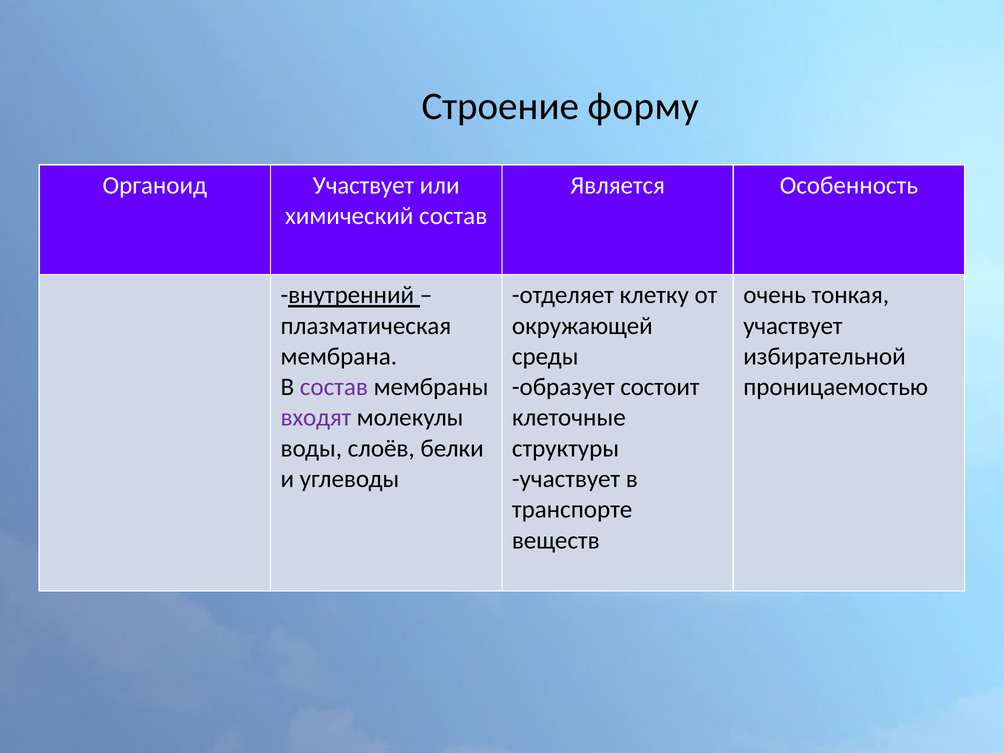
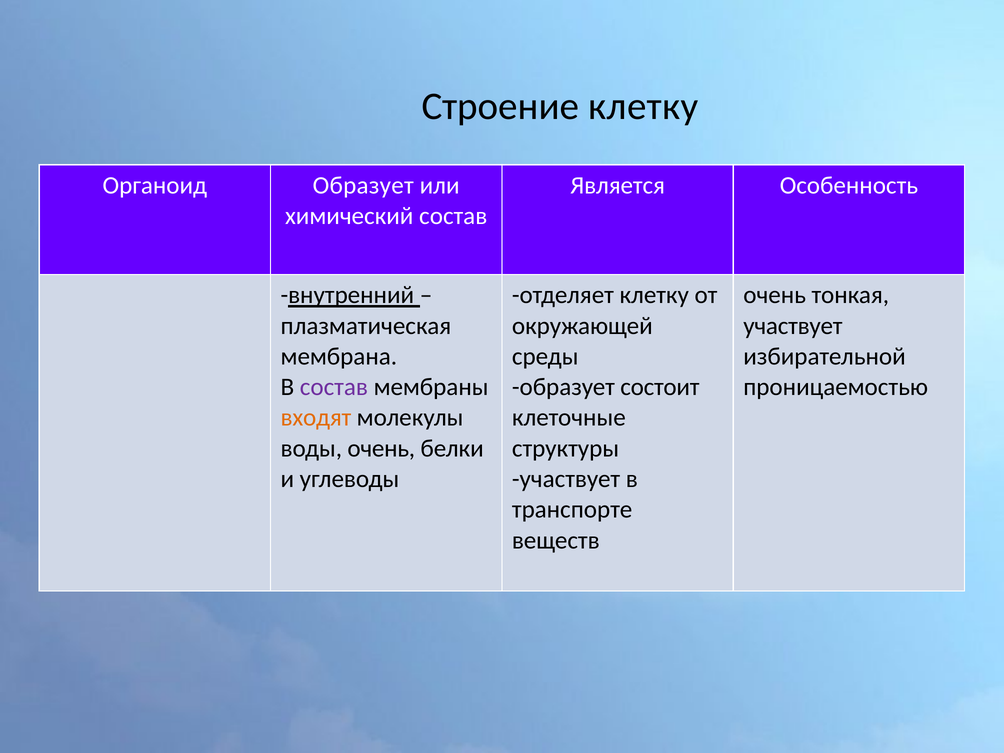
Строение форму: форму -> клетку
Органоид Участвует: Участвует -> Образует
входят colour: purple -> orange
воды слоёв: слоёв -> очень
